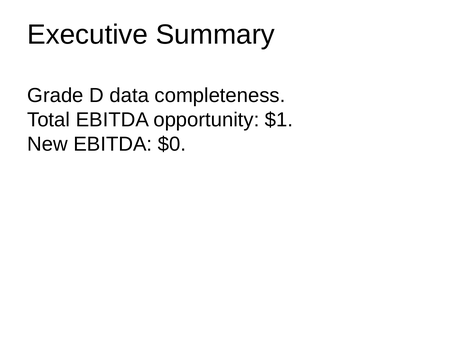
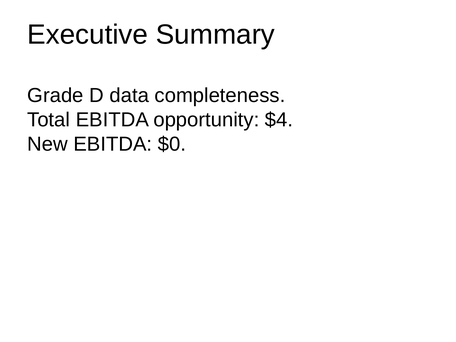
$1: $1 -> $4
